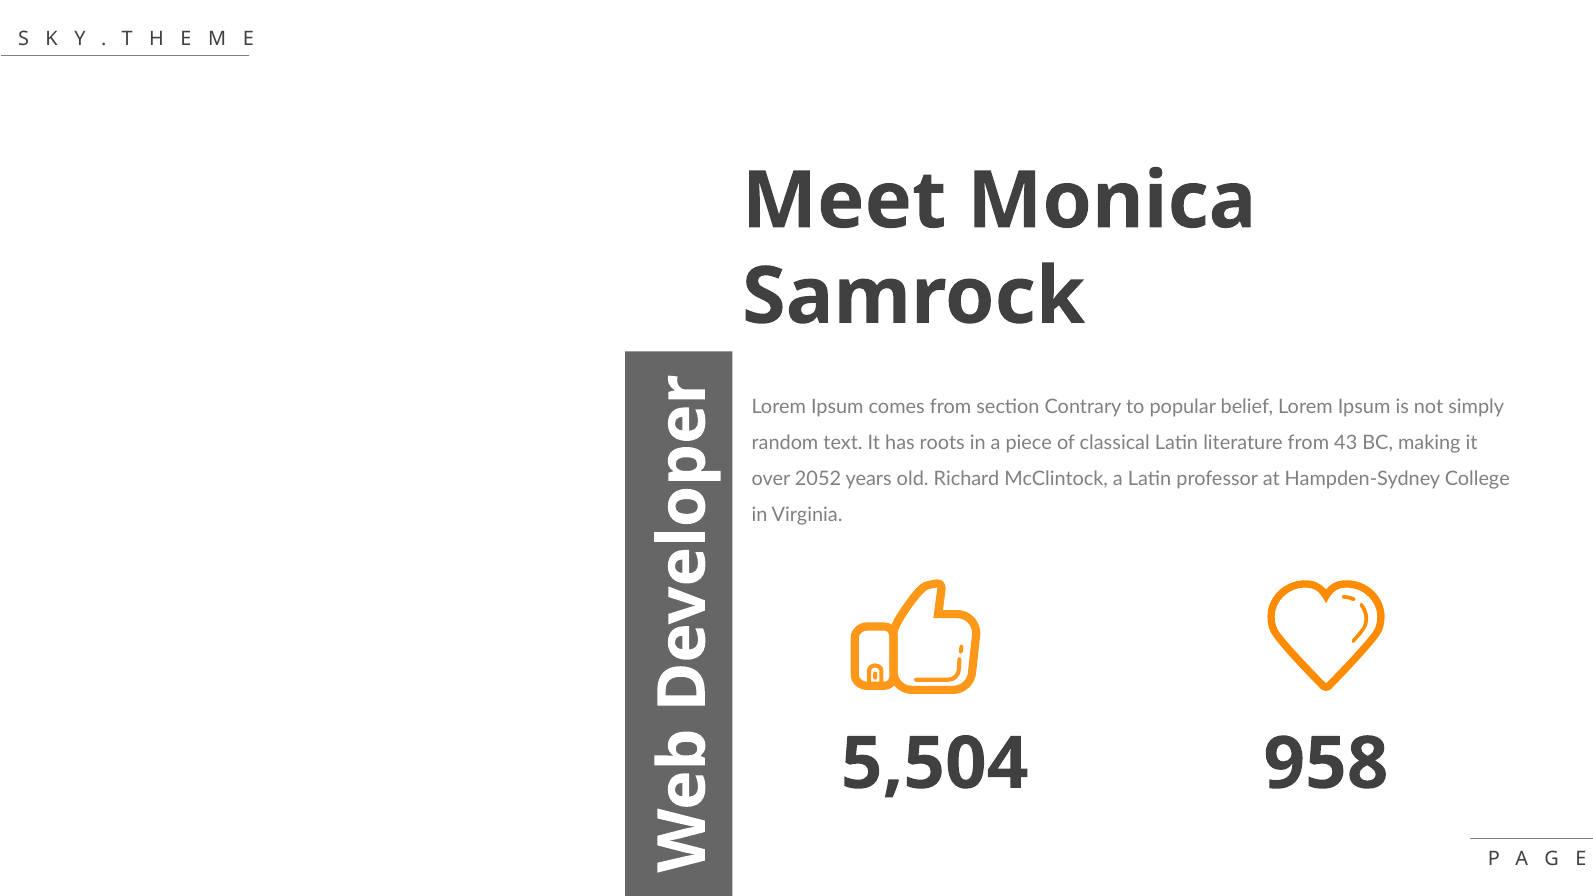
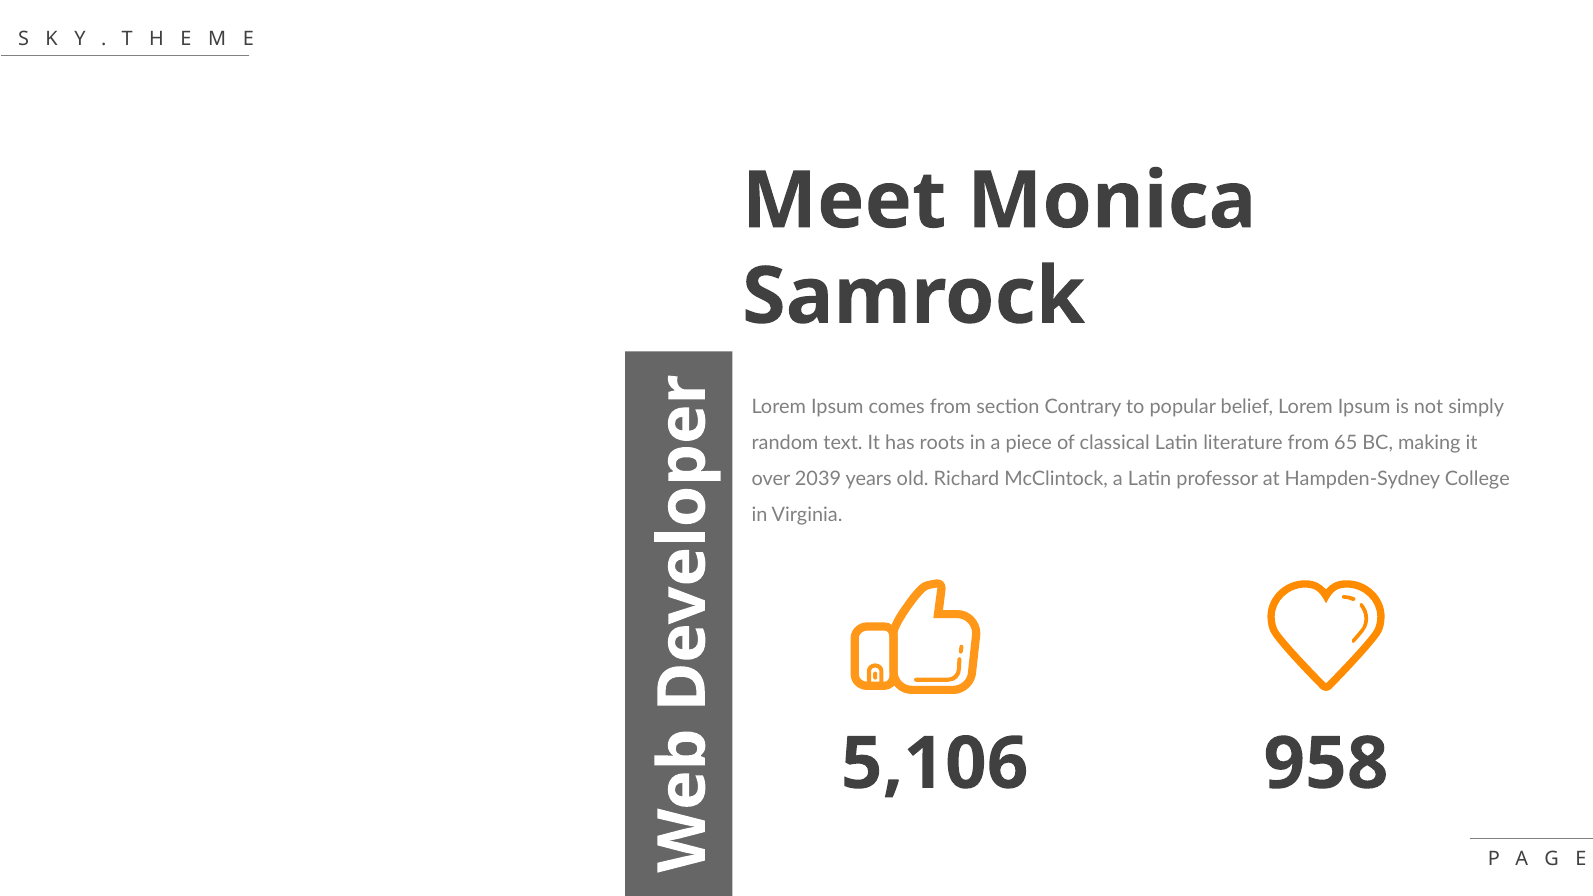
43: 43 -> 65
2052: 2052 -> 2039
5,504: 5,504 -> 5,106
